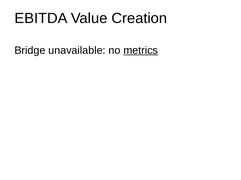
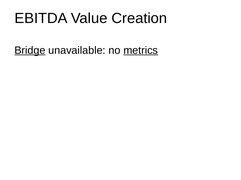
Bridge underline: none -> present
